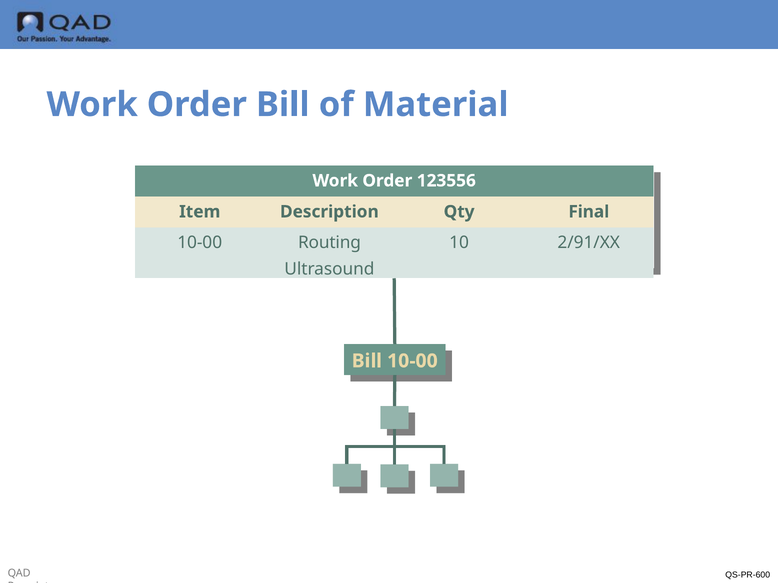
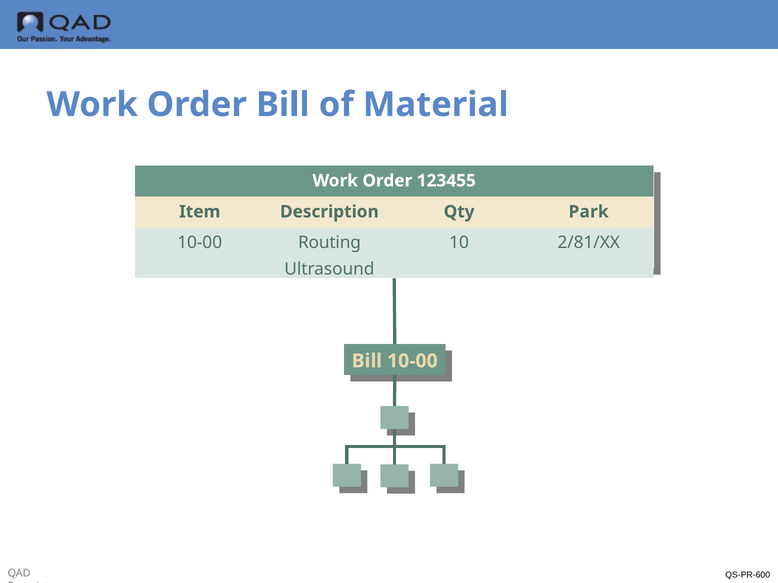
123556: 123556 -> 123455
Final: Final -> Park
2/91/XX: 2/91/XX -> 2/81/XX
